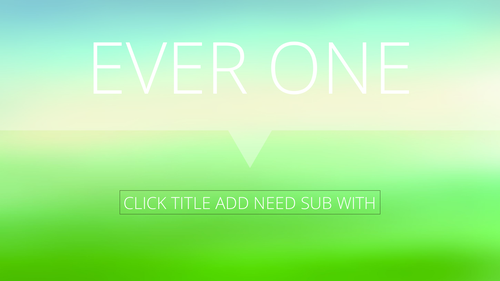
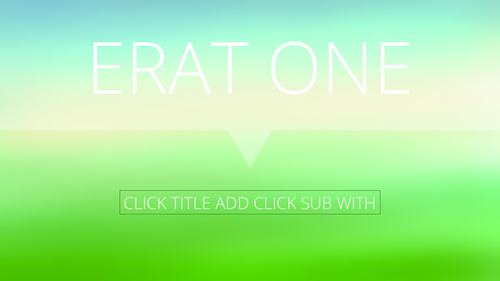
EVER: EVER -> ERAT
ADD NEED: NEED -> CLICK
